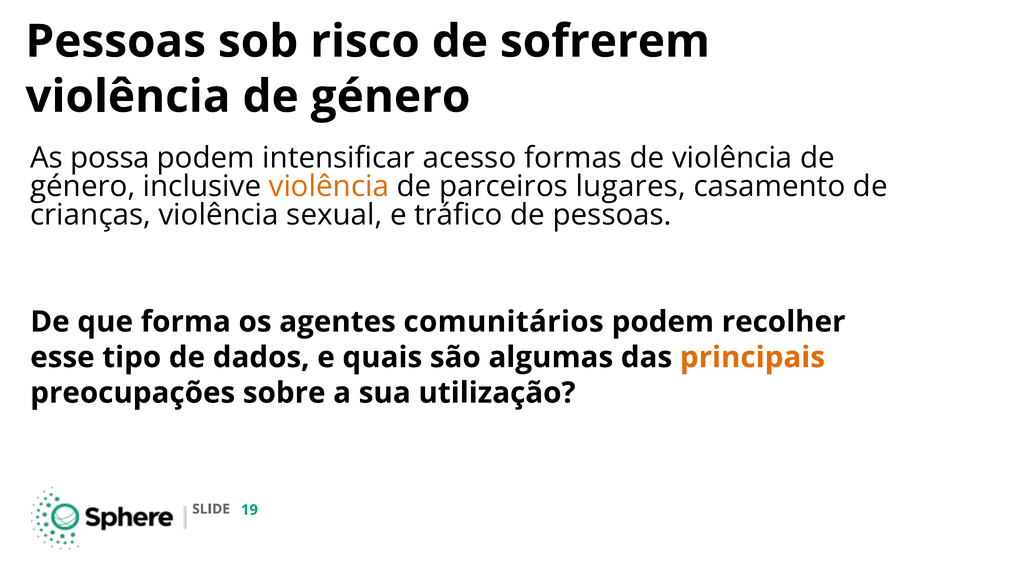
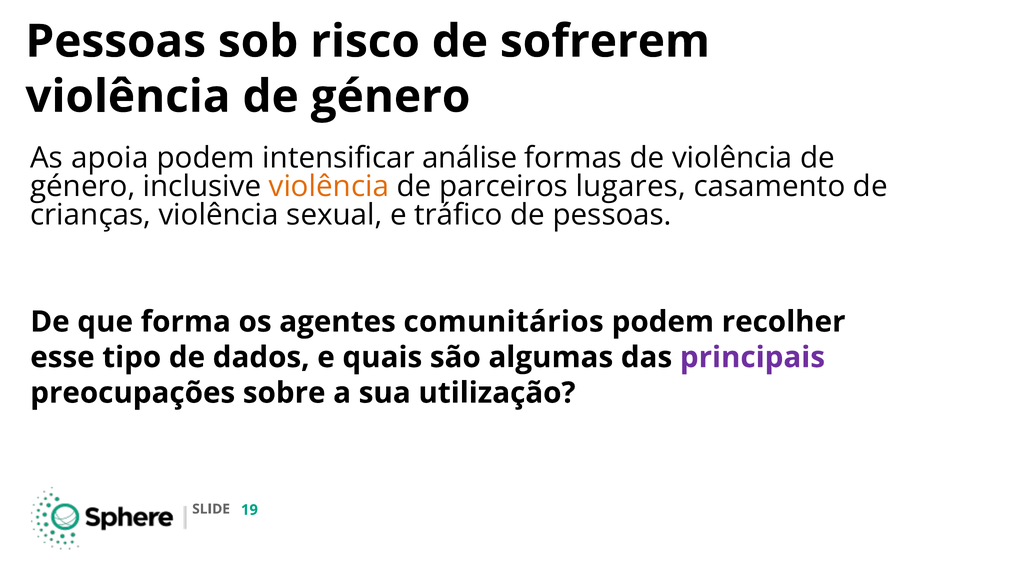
possa: possa -> apoia
acesso: acesso -> análise
principais colour: orange -> purple
